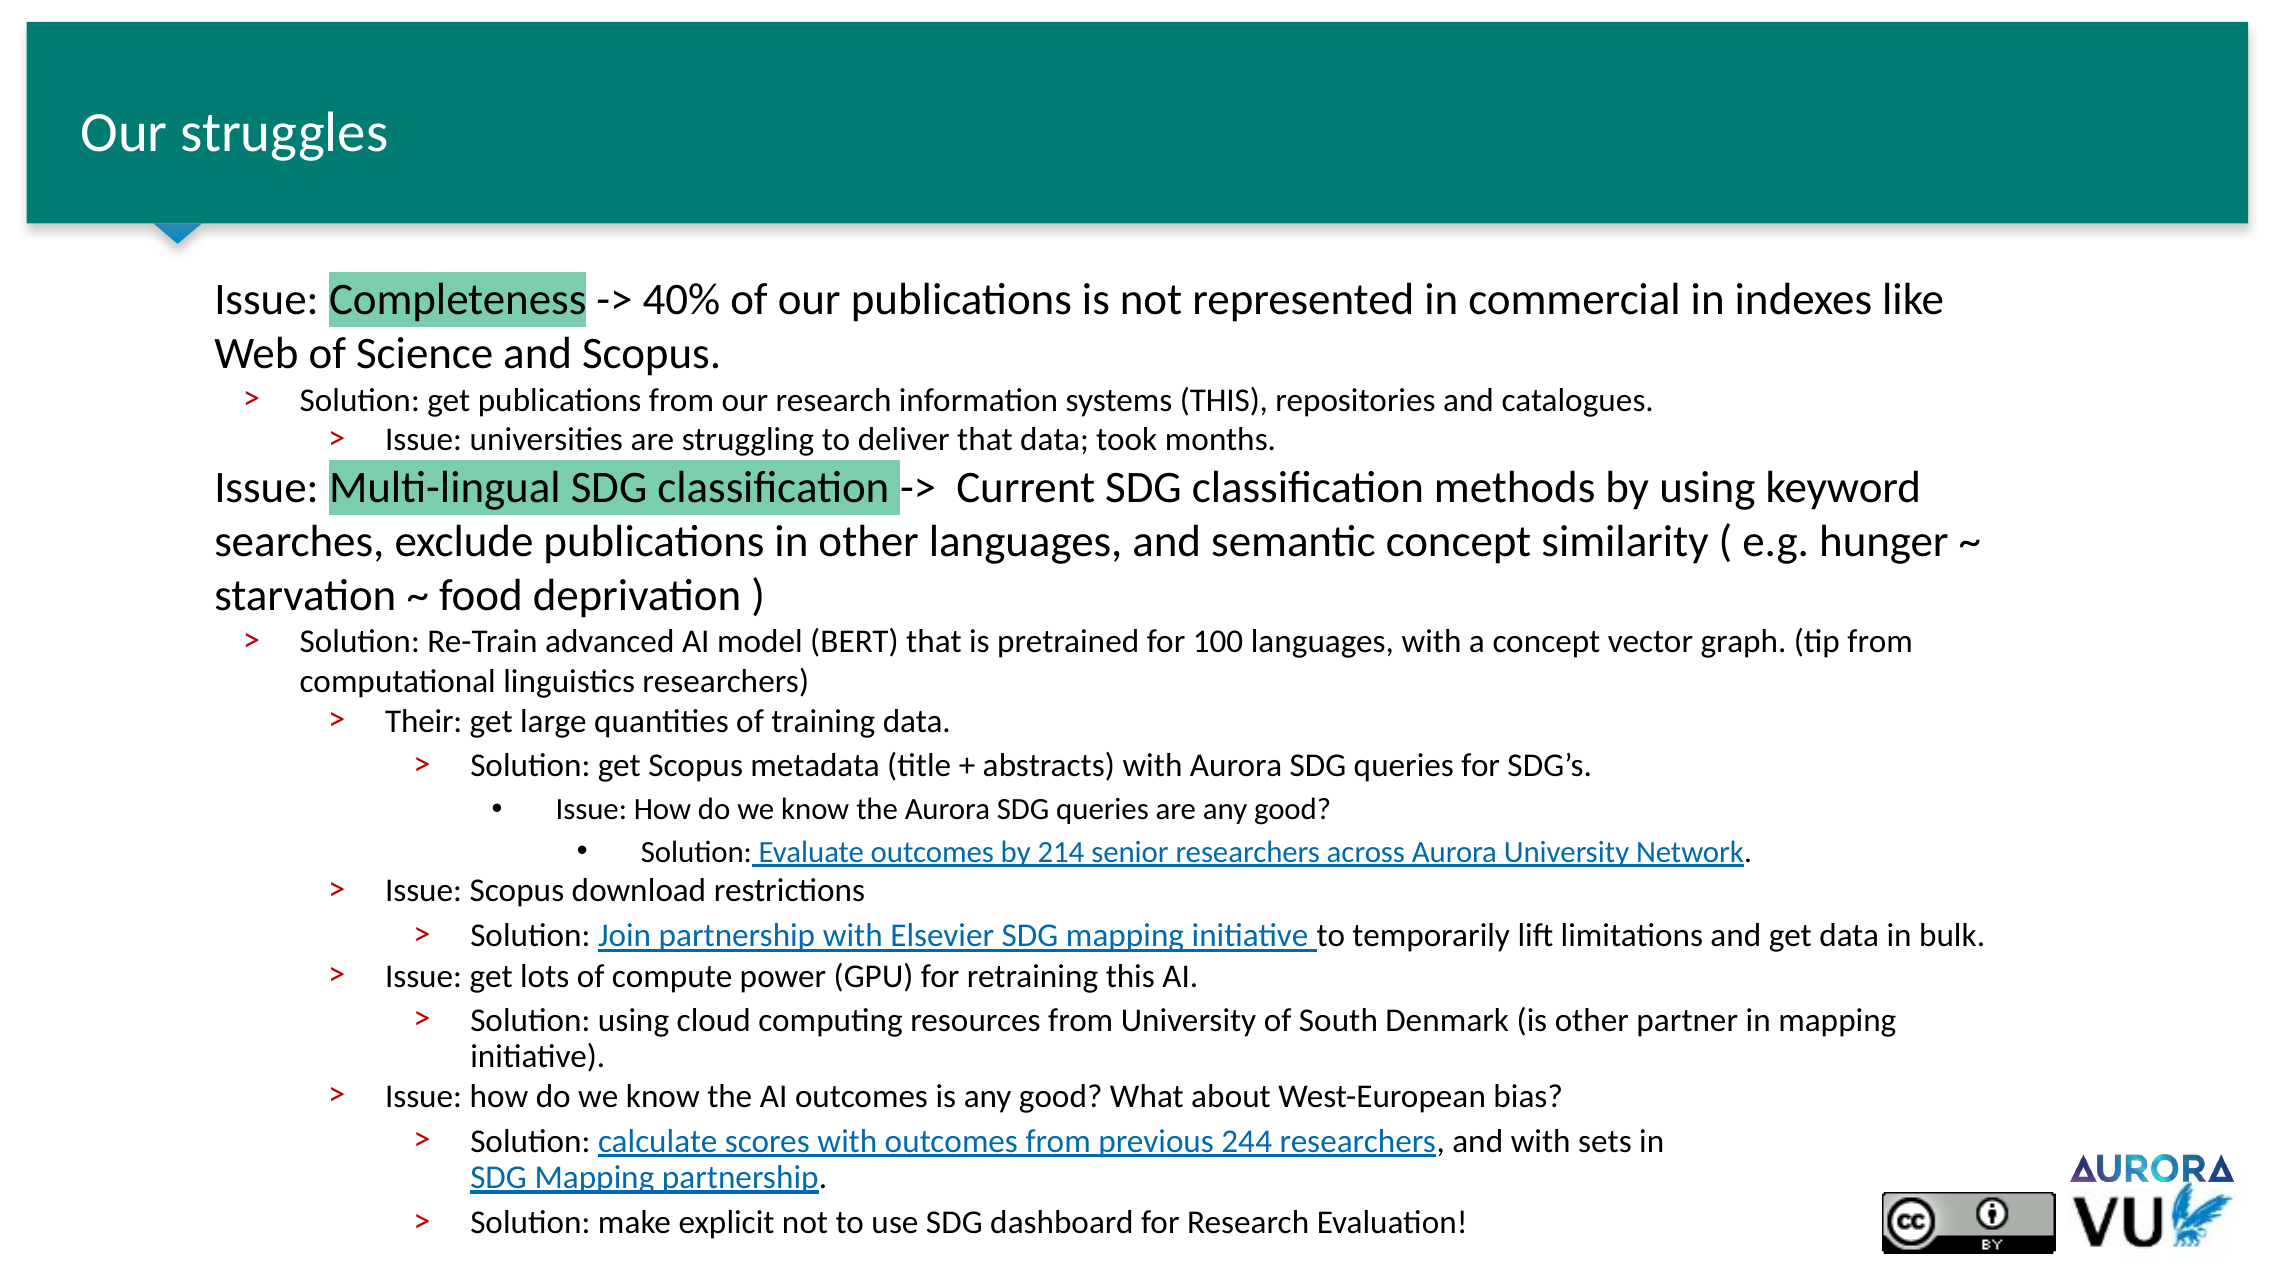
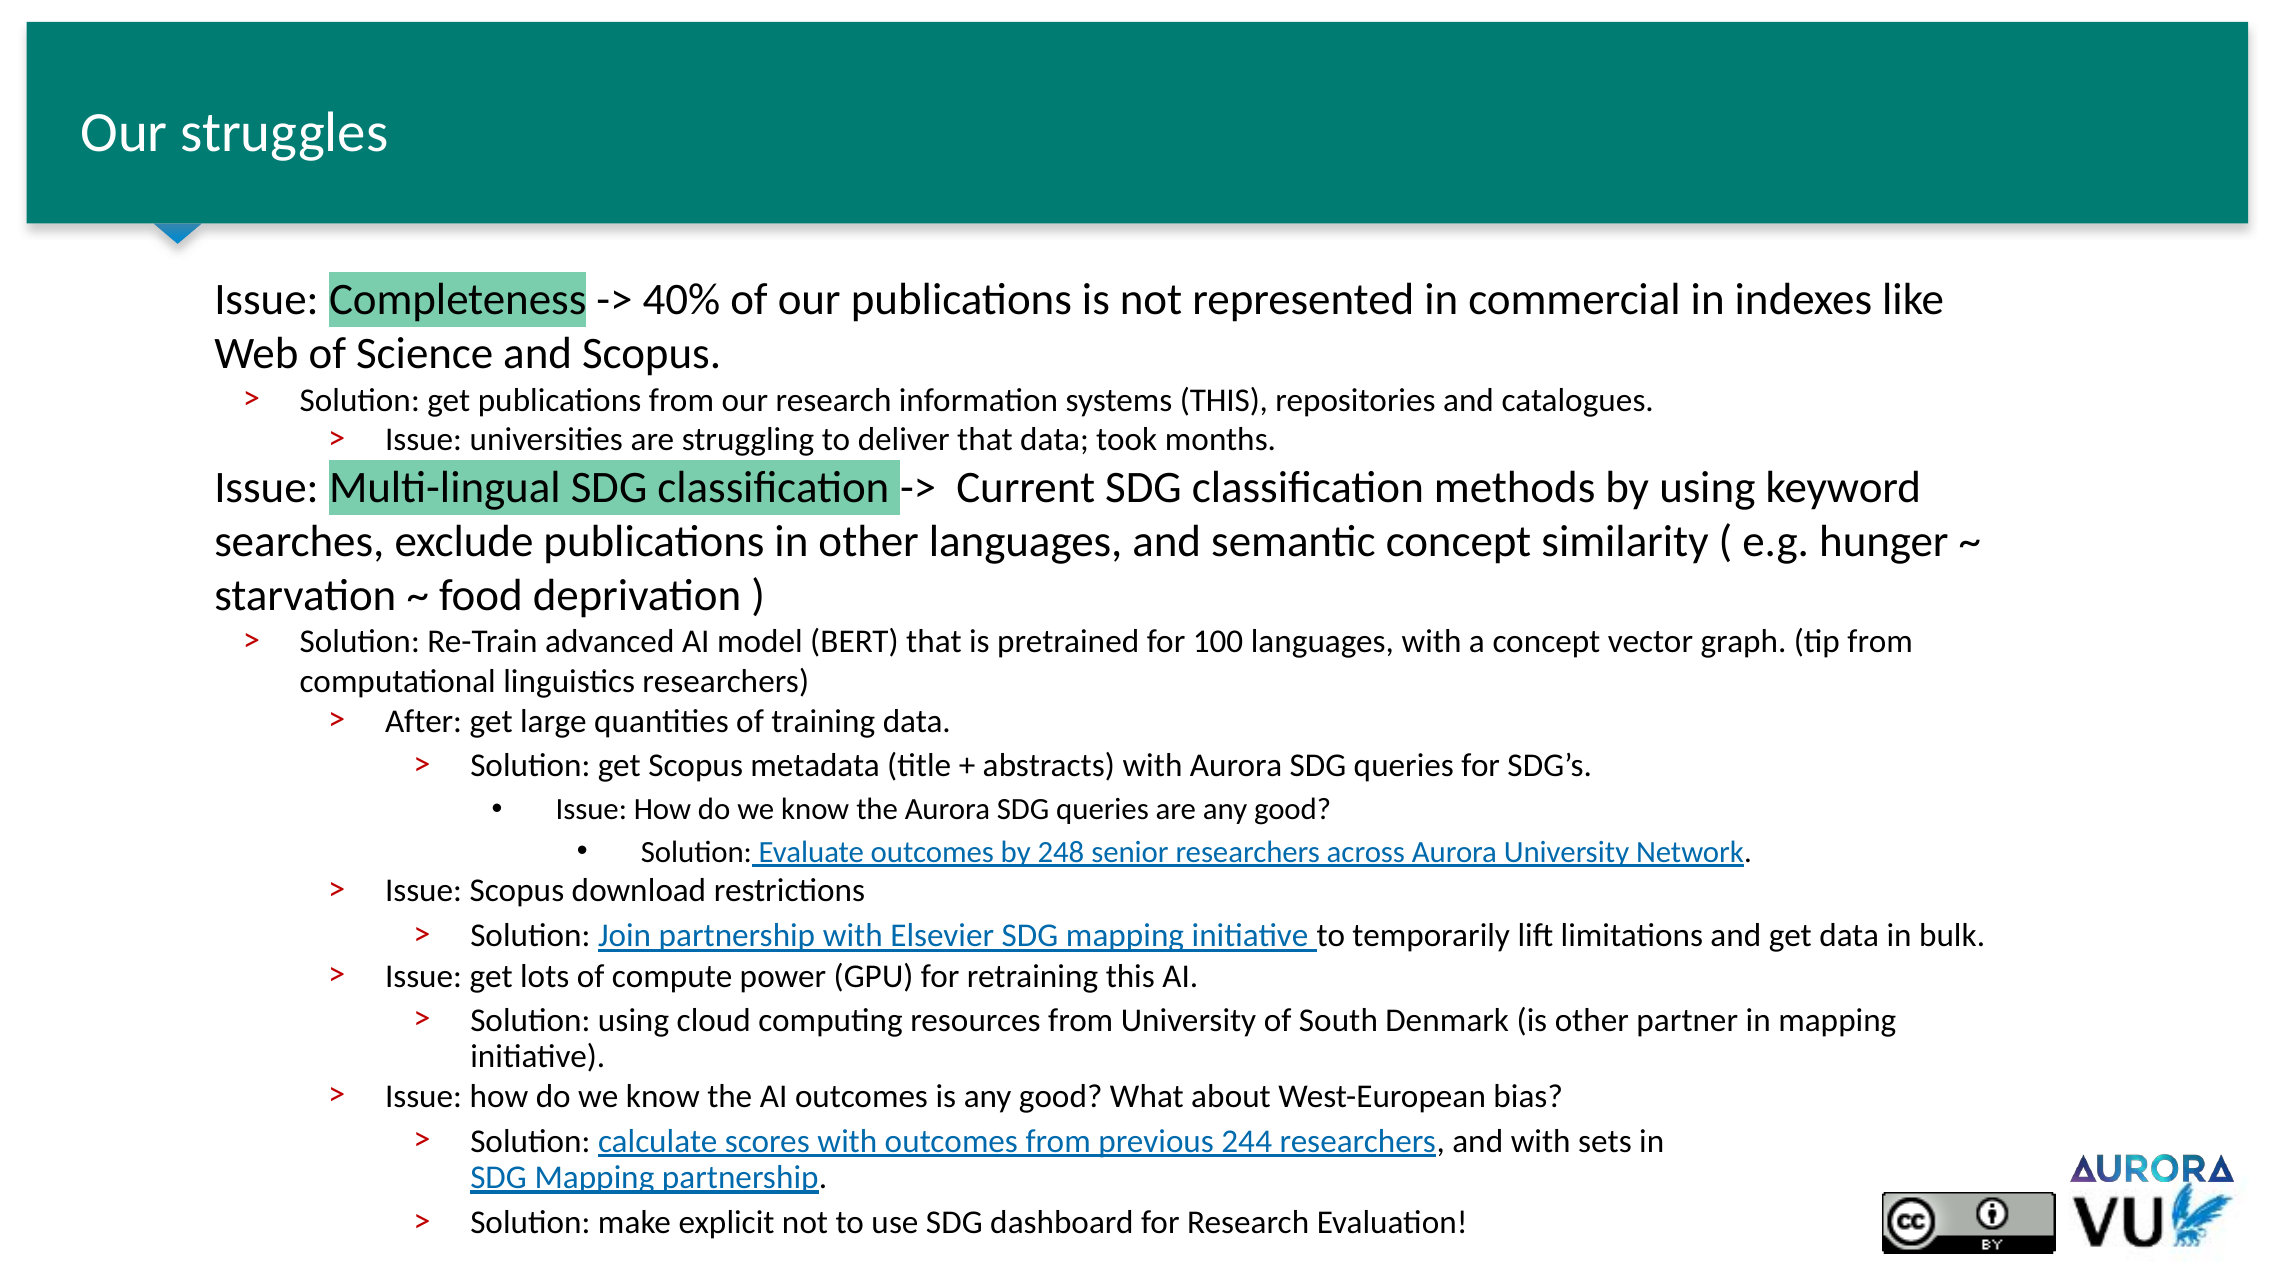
Their: Their -> After
214: 214 -> 248
